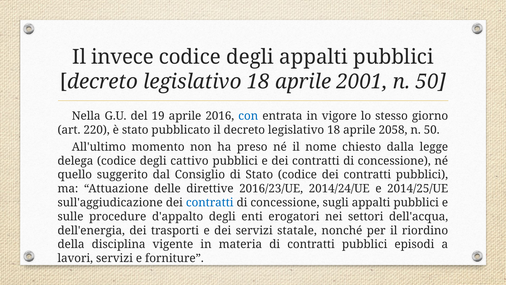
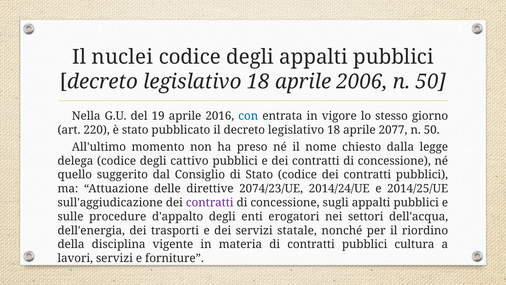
invece: invece -> nuclei
2001: 2001 -> 2006
2058: 2058 -> 2077
2016/23/UE: 2016/23/UE -> 2074/23/UE
contratti at (210, 202) colour: blue -> purple
episodi: episodi -> cultura
